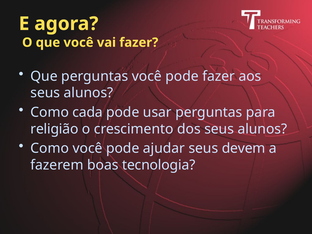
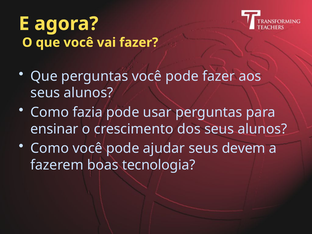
cada: cada -> fazia
religião: religião -> ensinar
